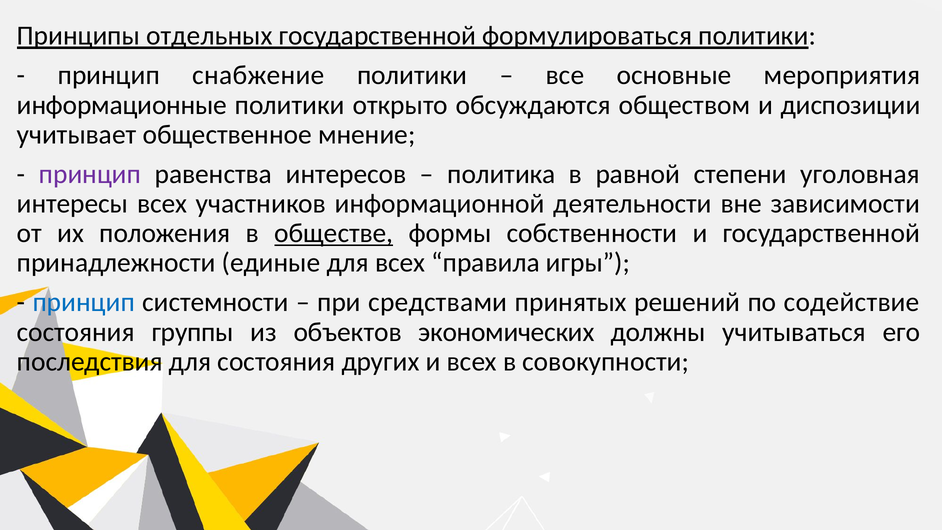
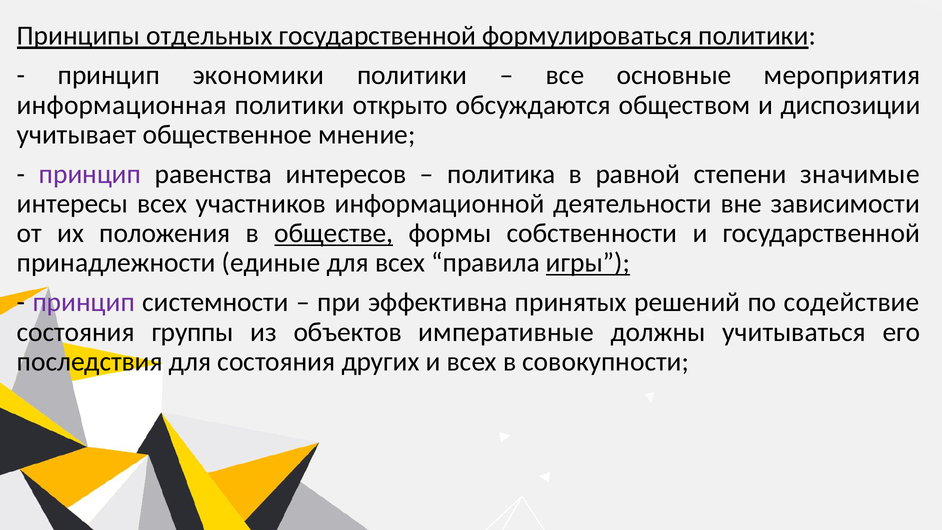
снабжение: снабжение -> экономики
информационные: информационные -> информационная
уголовная: уголовная -> значимые
игры underline: none -> present
принцип at (84, 302) colour: blue -> purple
средствами: средствами -> эффективна
экономических: экономических -> императивные
